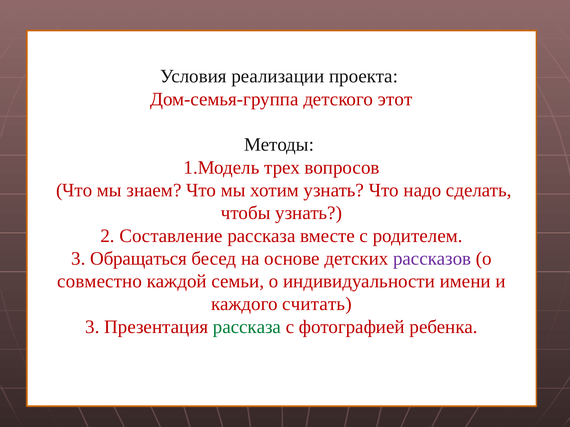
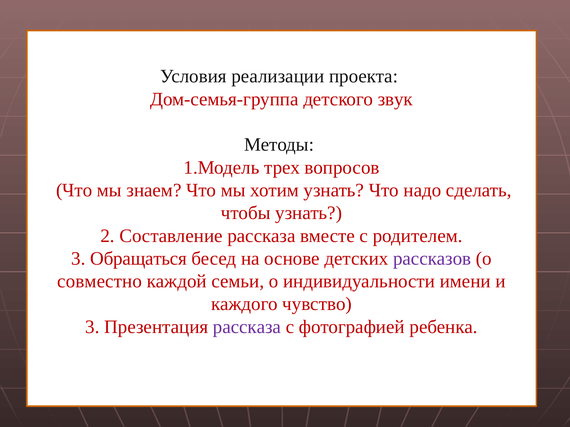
этот: этот -> звук
считать: считать -> чувство
рассказа at (247, 327) colour: green -> purple
